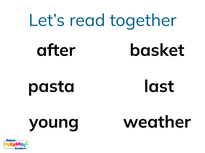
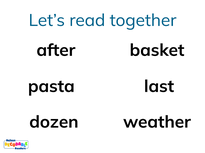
young: young -> dozen
